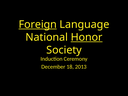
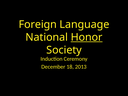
Foreign underline: present -> none
